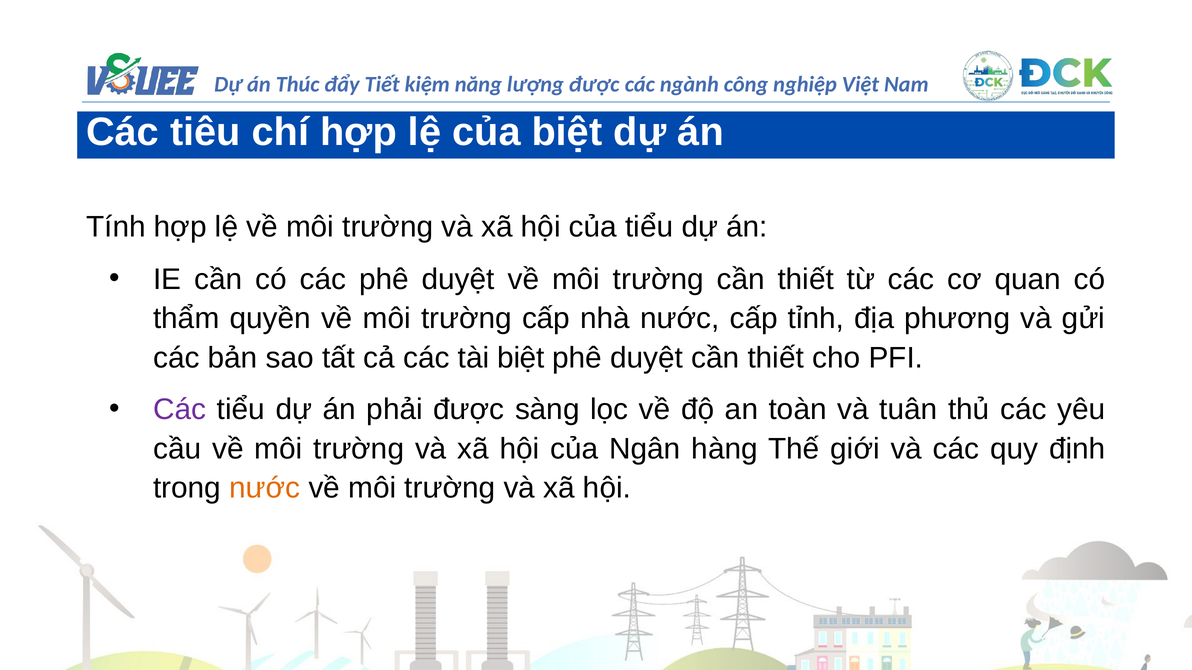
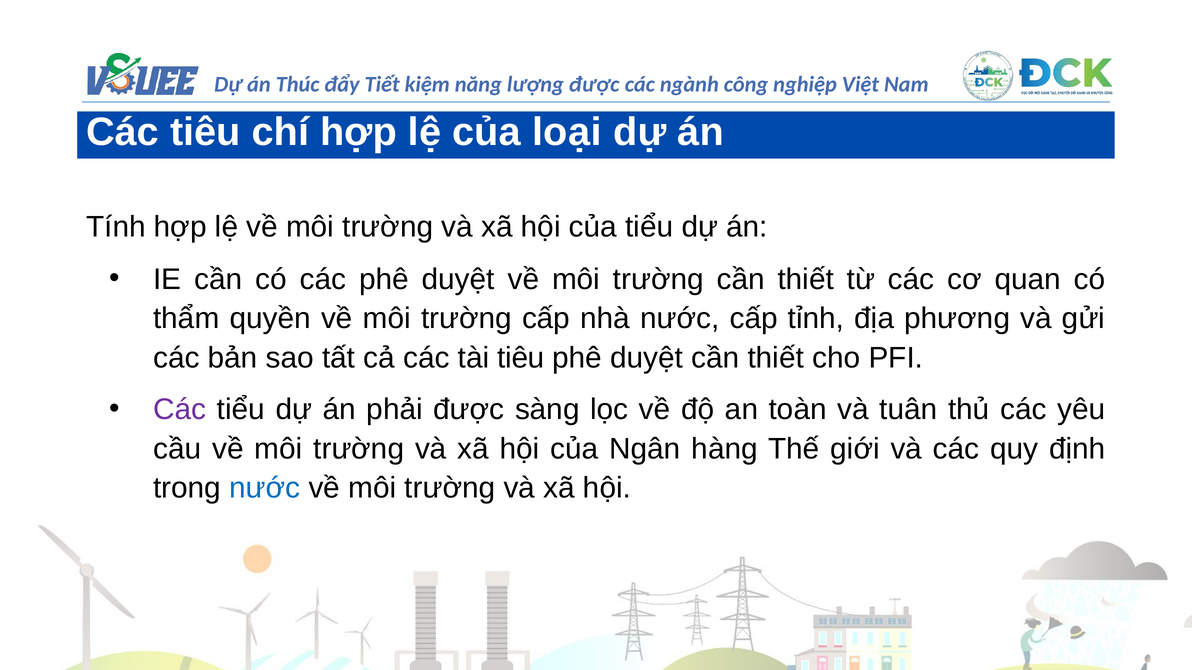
của biệt: biệt -> loại
tài biệt: biệt -> tiêu
nước at (265, 488) colour: orange -> blue
